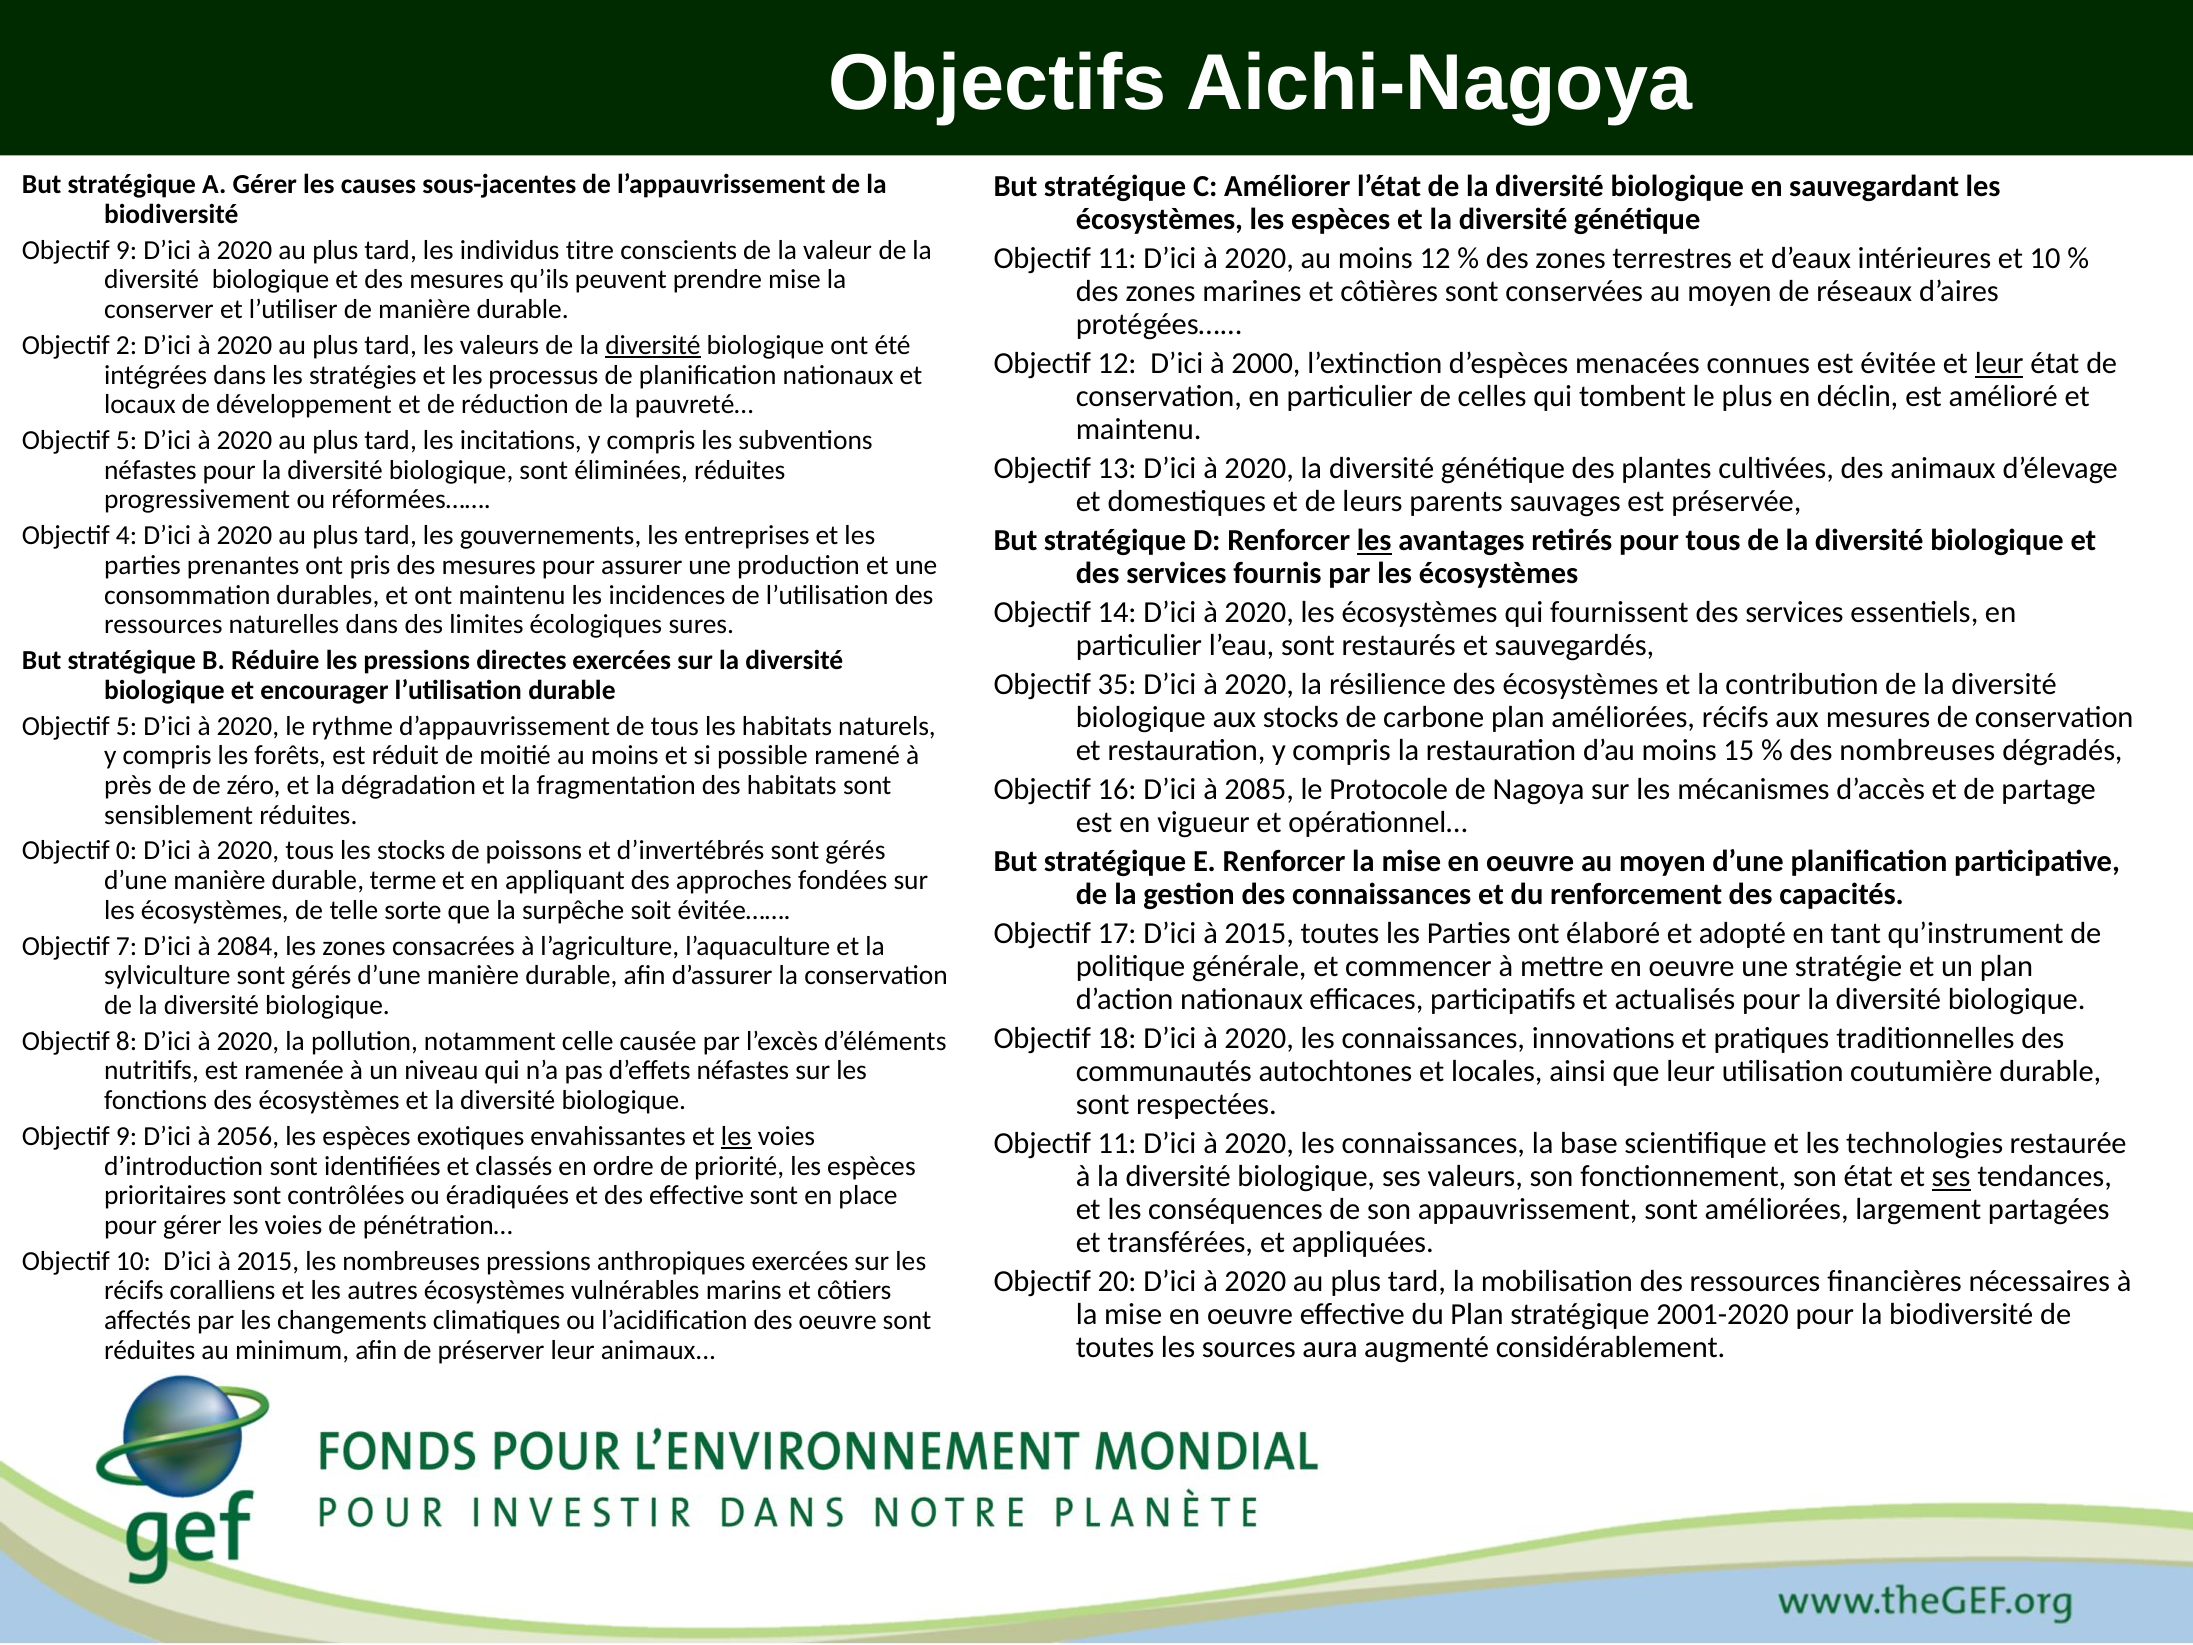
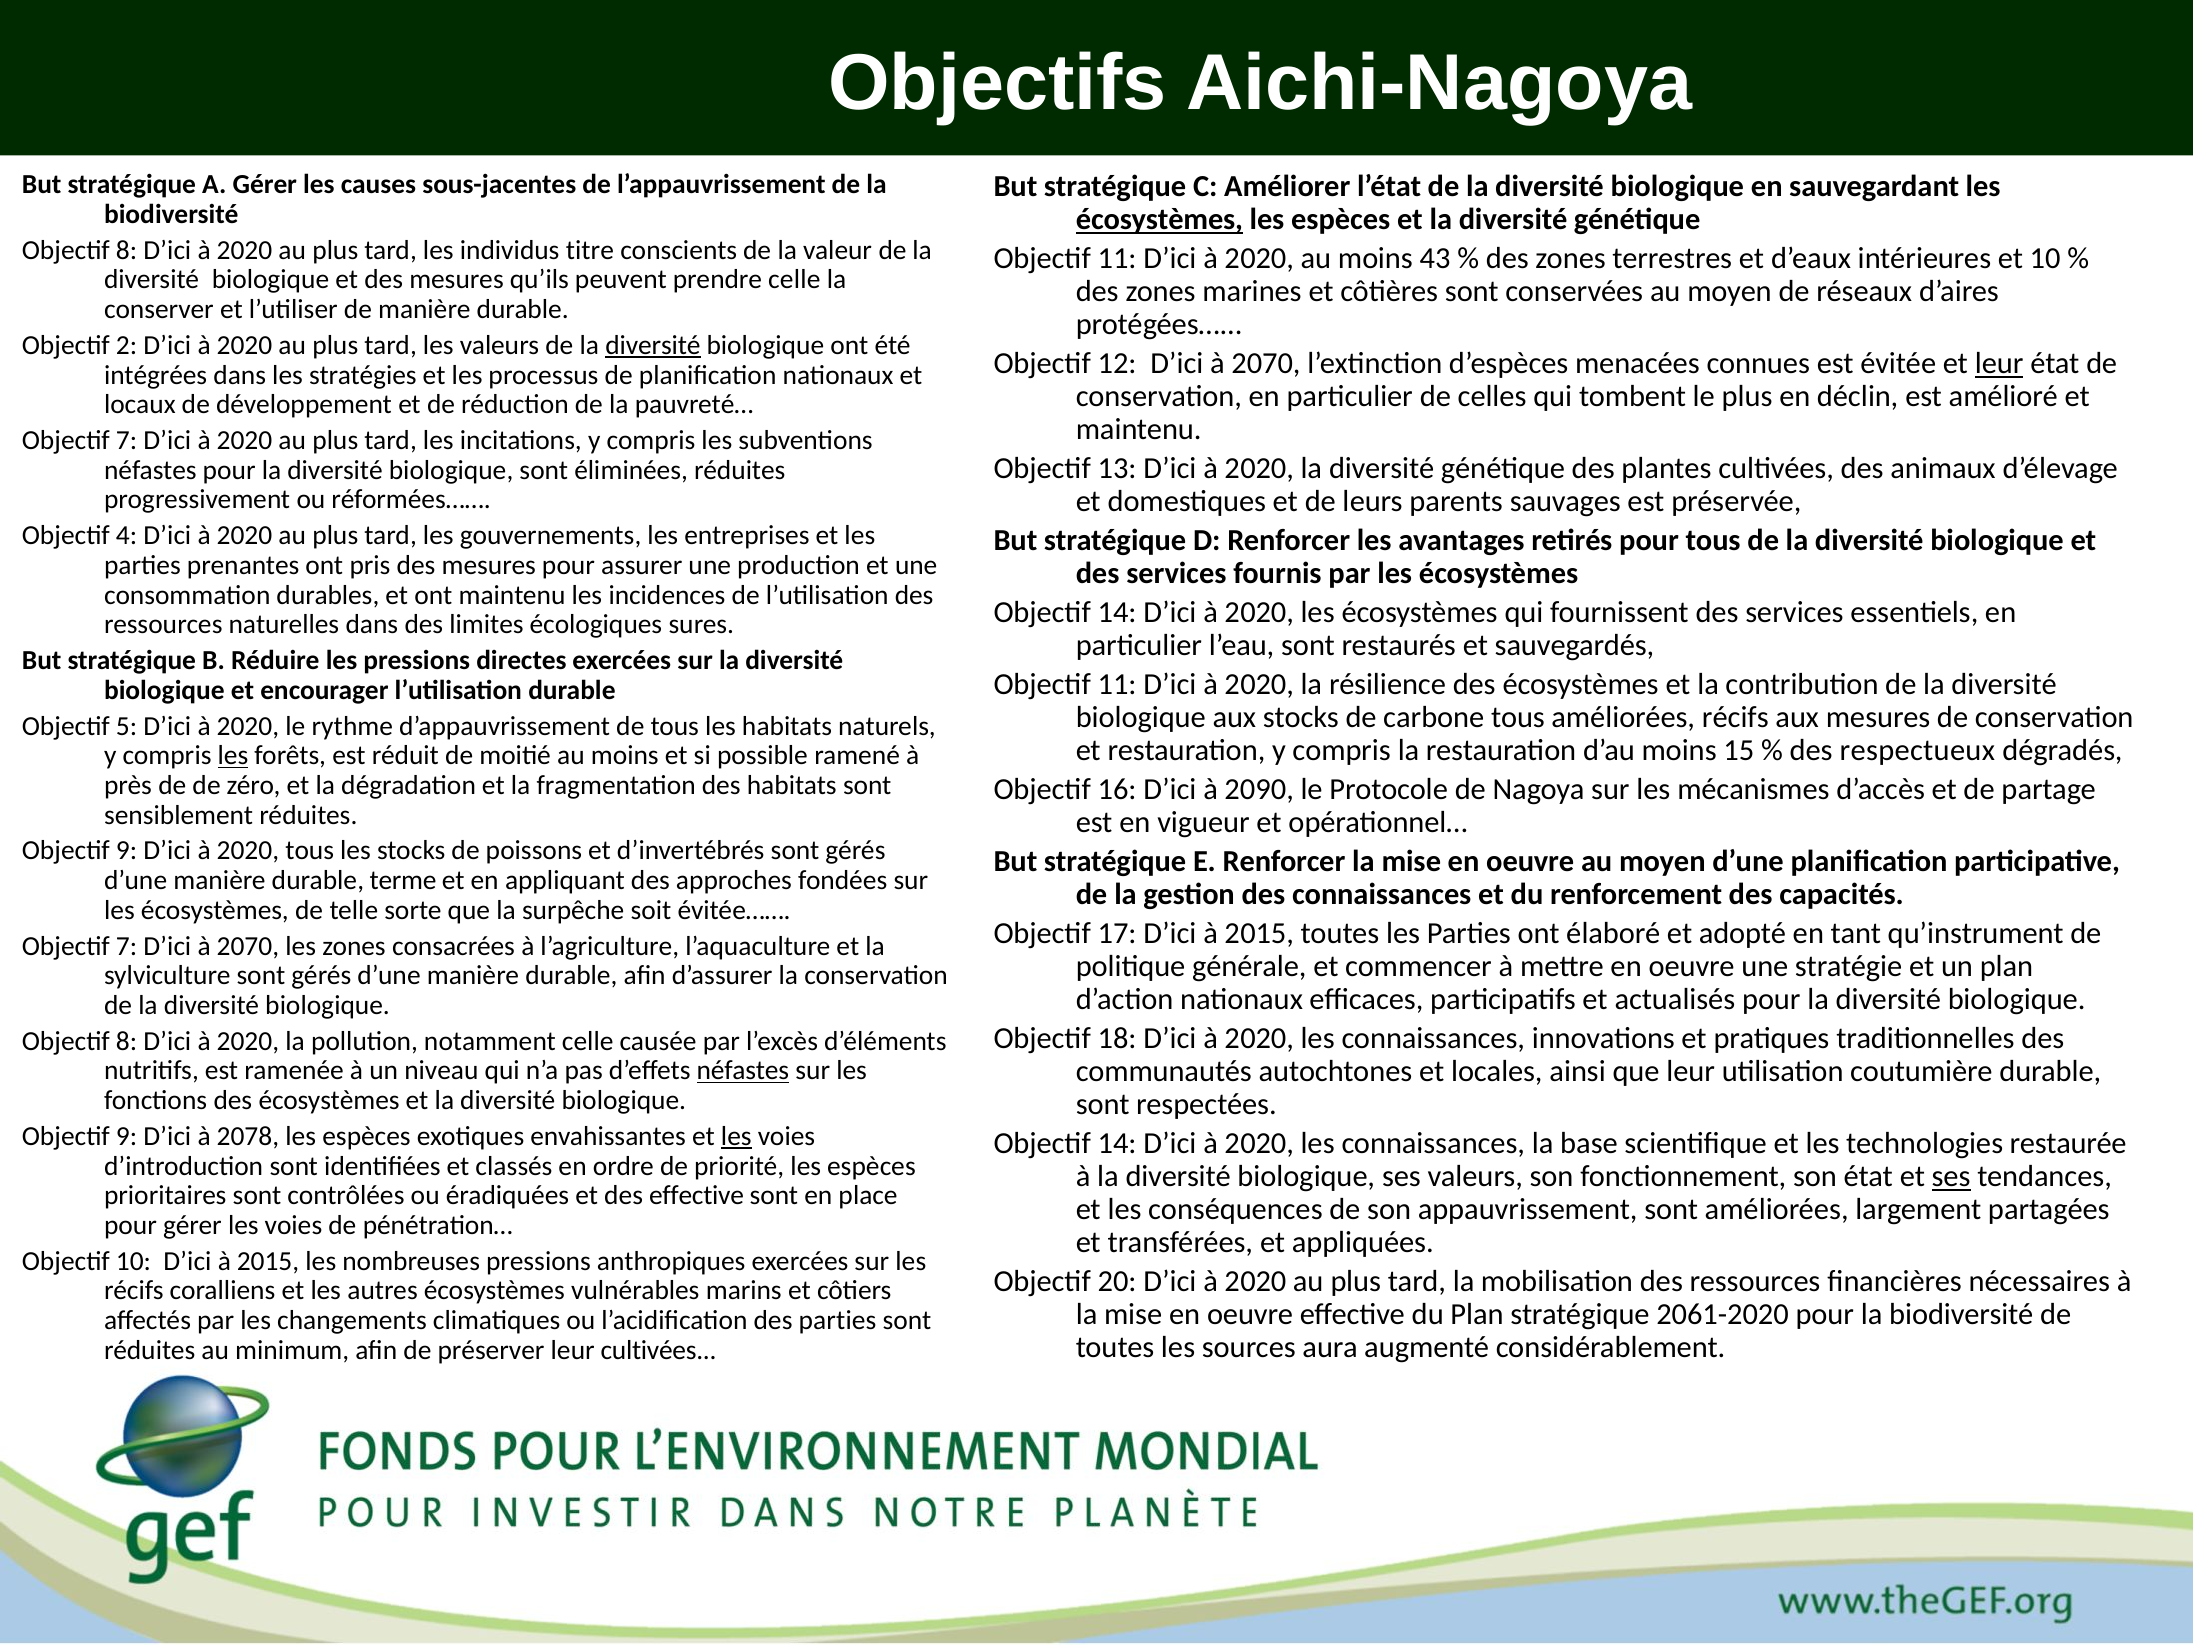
écosystèmes at (1159, 220) underline: none -> present
9 at (126, 250): 9 -> 8
moins 12: 12 -> 43
prendre mise: mise -> celle
12 D’ici à 2000: 2000 -> 2070
5 at (126, 440): 5 -> 7
les at (1374, 541) underline: present -> none
35 at (1117, 685): 35 -> 11
carbone plan: plan -> tous
des nombreuses: nombreuses -> respectueux
les at (233, 756) underline: none -> present
2085: 2085 -> 2090
0 at (126, 851): 0 -> 9
7 D’ici à 2084: 2084 -> 2070
néfastes at (743, 1071) underline: none -> present
2056: 2056 -> 2078
11 at (1117, 1144): 11 -> 14
2001-2020: 2001-2020 -> 2061-2020
des oeuvre: oeuvre -> parties
leur animaux: animaux -> cultivées
